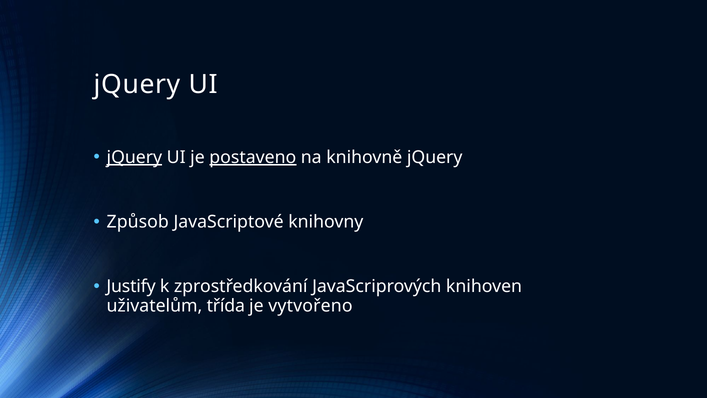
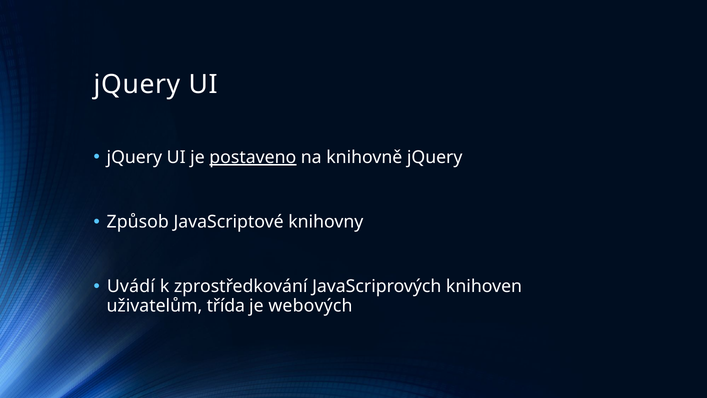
jQuery at (134, 157) underline: present -> none
Justify: Justify -> Uvádí
vytvořeno: vytvořeno -> webových
